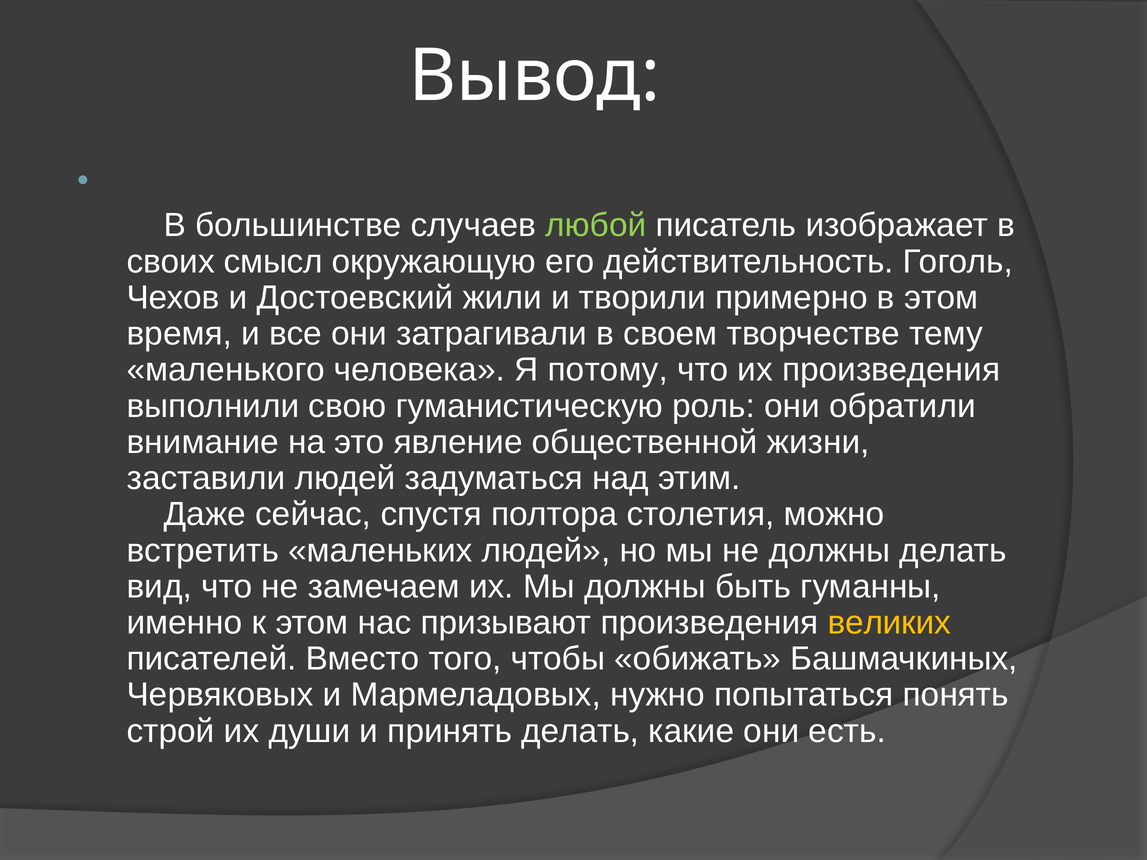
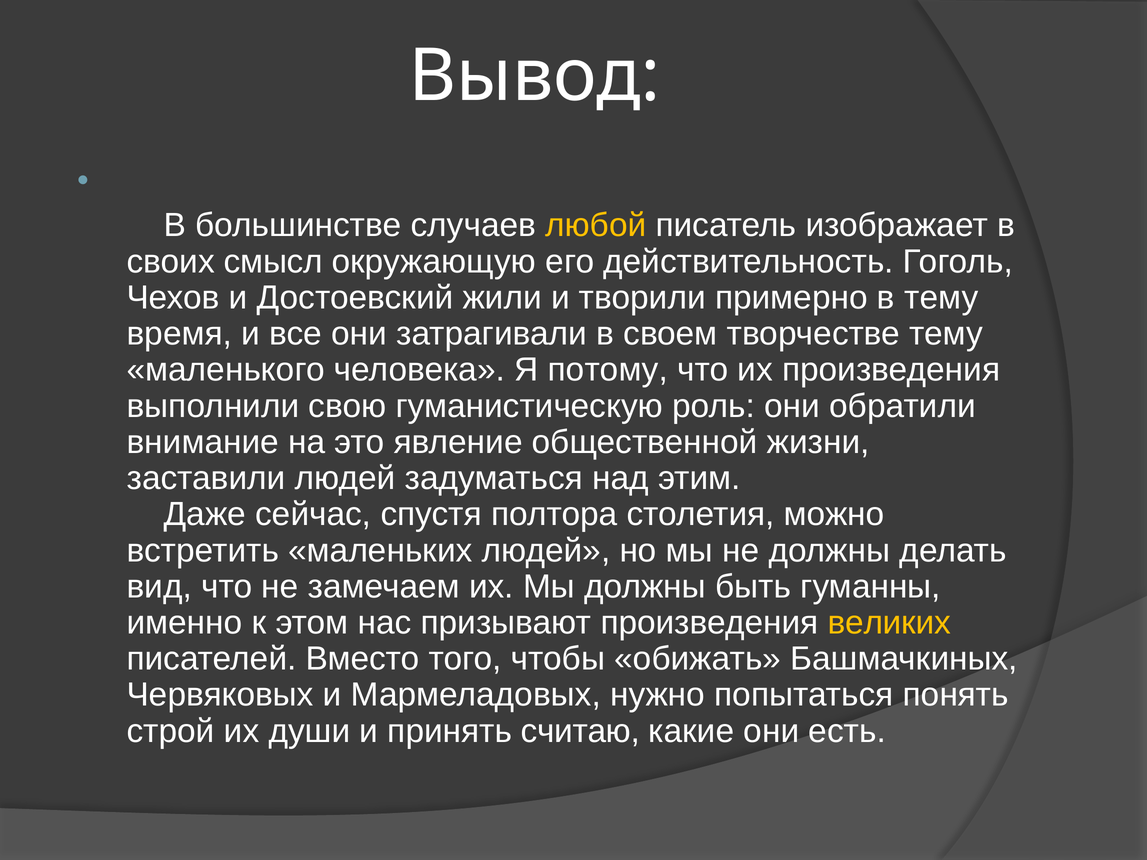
любой colour: light green -> yellow
в этом: этом -> тему
принять делать: делать -> считаю
